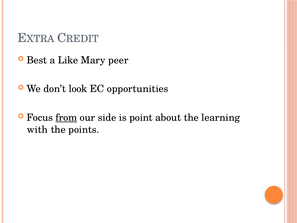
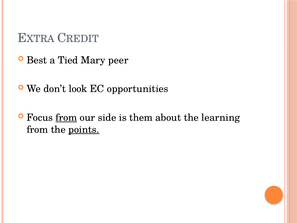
Like: Like -> Tied
point: point -> them
with at (37, 129): with -> from
points underline: none -> present
